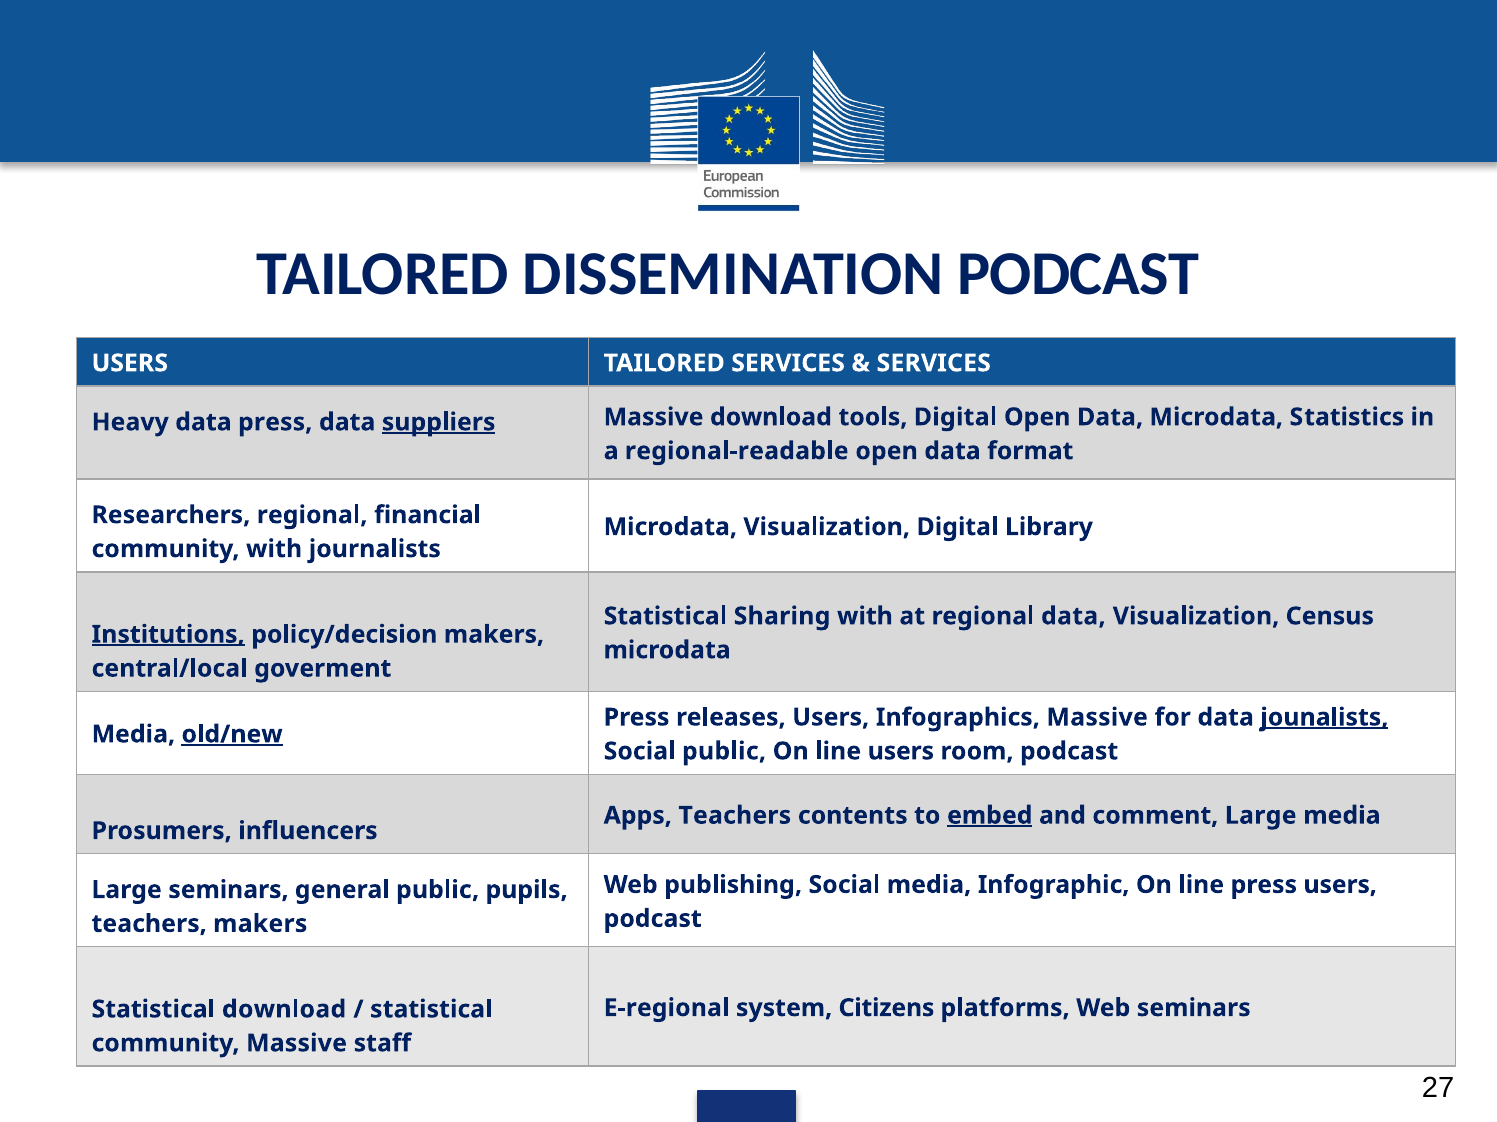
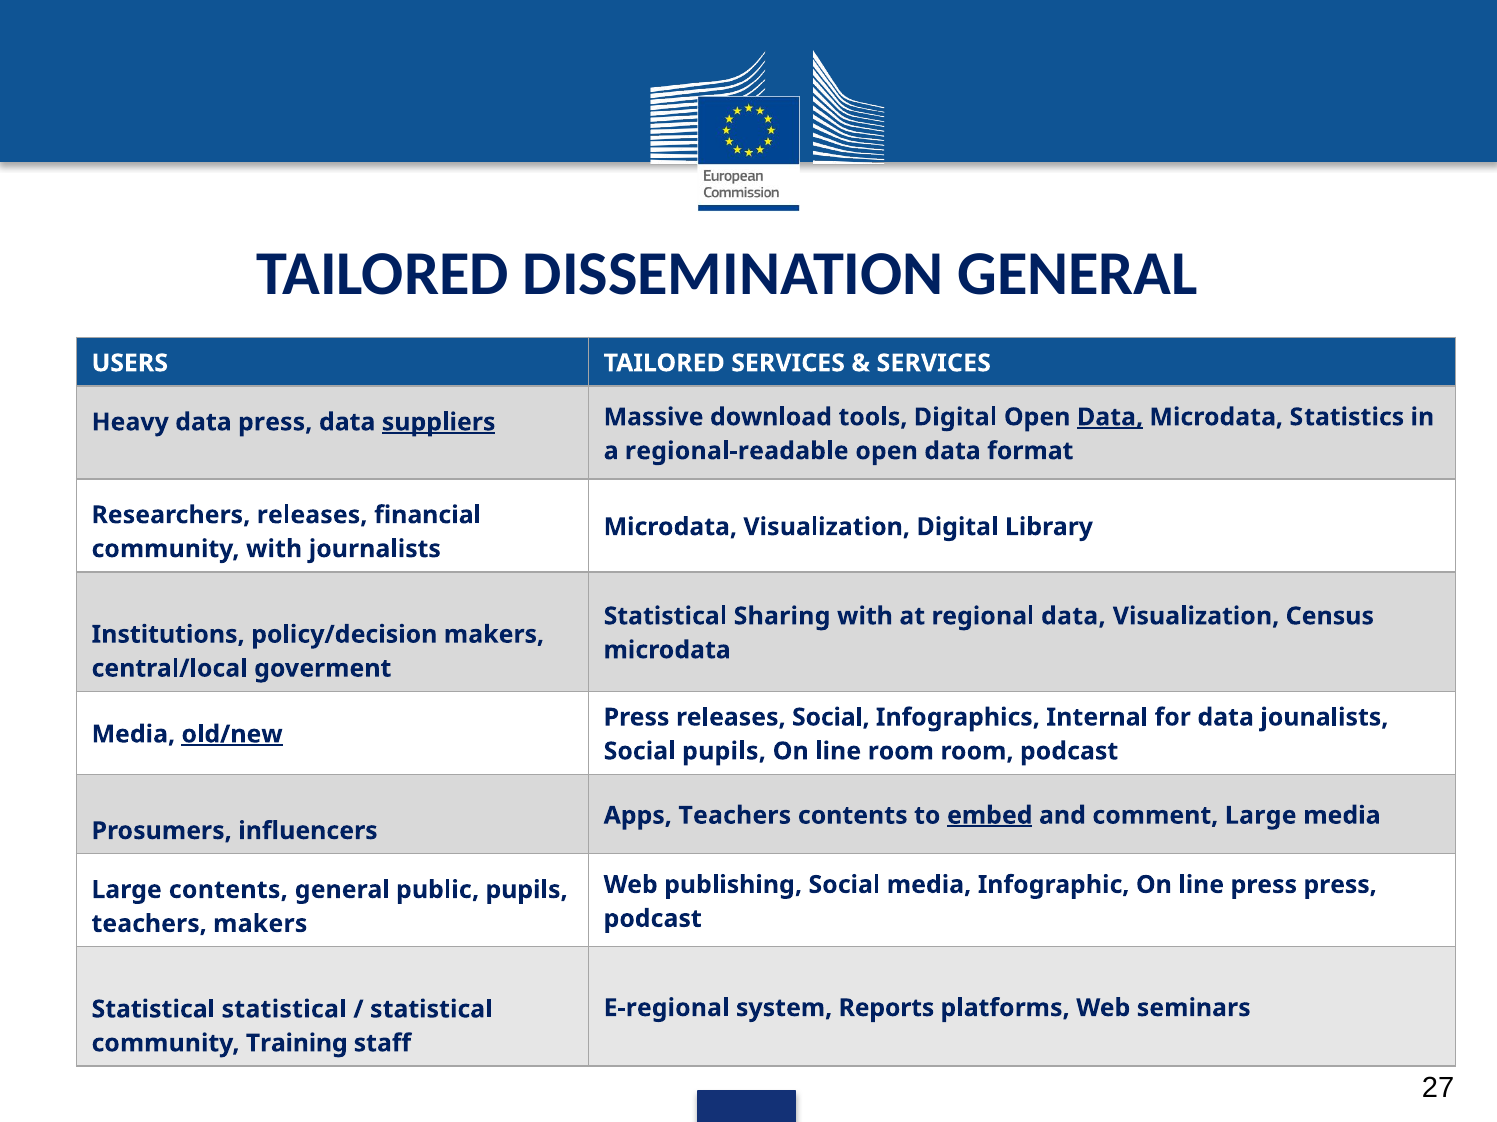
DISSEMINATION PODCAST: PODCAST -> GENERAL
Data at (1110, 417) underline: none -> present
Researchers regional: regional -> releases
Institutions underline: present -> none
releases Users: Users -> Social
Infographics Massive: Massive -> Internal
jounalists underline: present -> none
Social public: public -> pupils
line users: users -> room
press users: users -> press
Large seminars: seminars -> contents
Citizens: Citizens -> Reports
Statistical download: download -> statistical
community Massive: Massive -> Training
